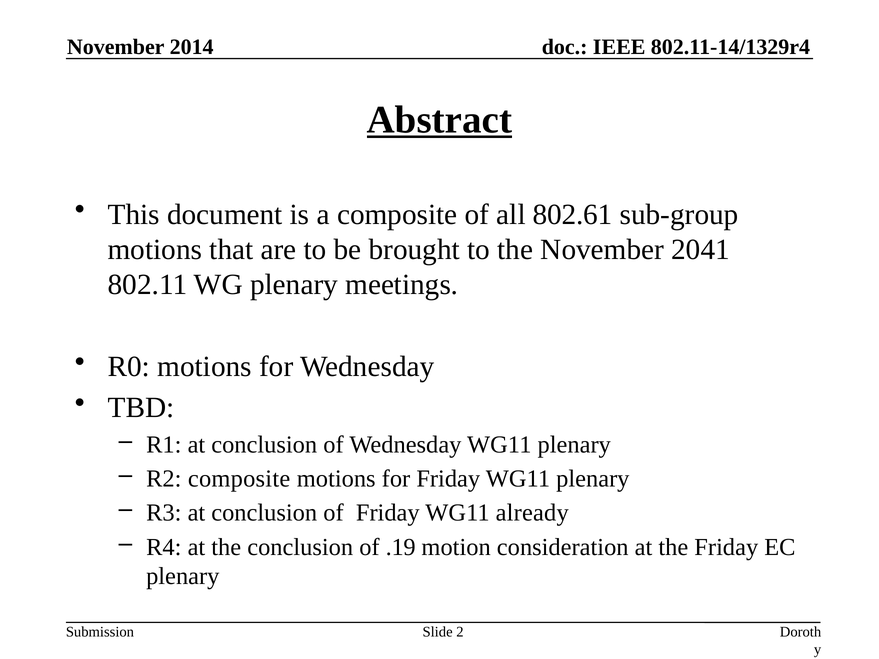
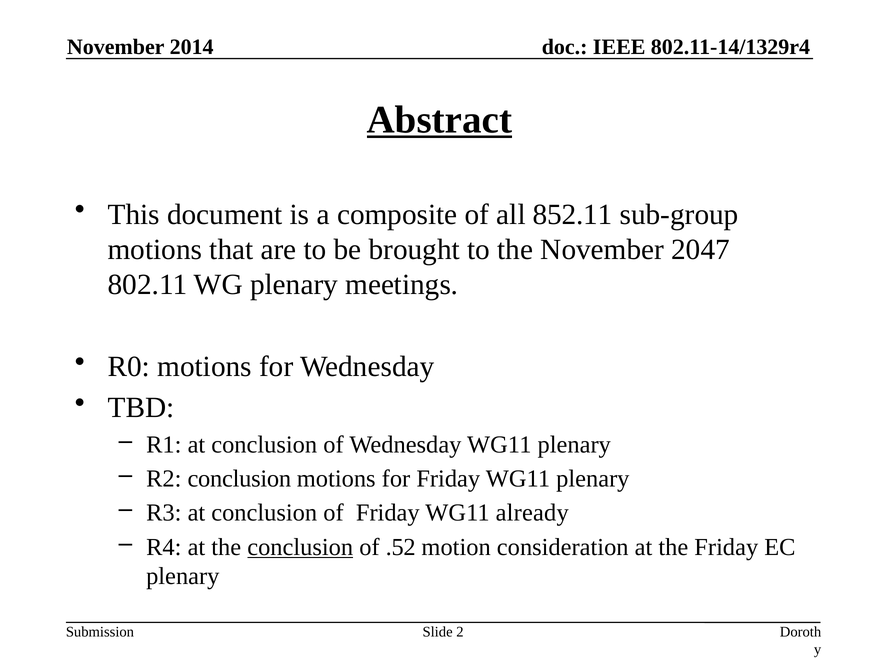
802.61: 802.61 -> 852.11
2041: 2041 -> 2047
R2 composite: composite -> conclusion
conclusion at (300, 547) underline: none -> present
.19: .19 -> .52
